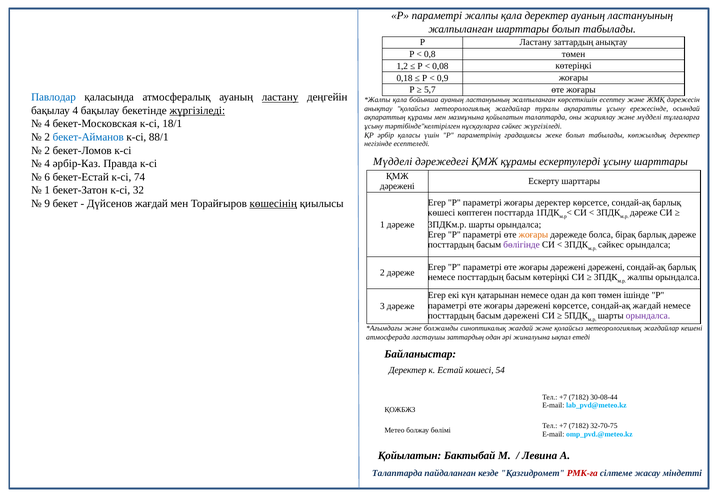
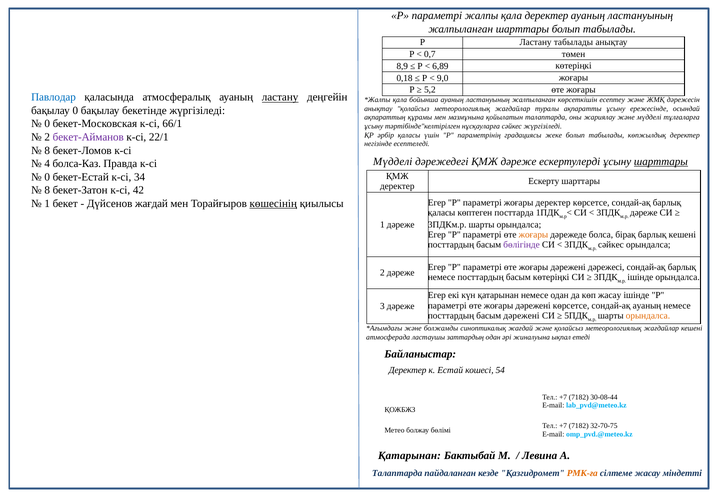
Ластану заттардың: заттардың -> табылады
0,8: 0,8 -> 0,7
1,2: 1,2 -> 8,9
0,08: 0,08 -> 6,89
0,9: 0,9 -> 9,0
5,7: 5,7 -> 5,2
бақылау 4: 4 -> 0
жүргізіледі at (197, 111) underline: present -> none
4 at (47, 124): 4 -> 0
18/1: 18/1 -> 66/1
бекет-Айманов colour: blue -> purple
88/1: 88/1 -> 22/1
2 at (47, 150): 2 -> 8
ҚМЖ құрамы: құрамы -> дәреже
шарттары at (661, 161) underline: none -> present
әрбір-Каз: әрбір-Каз -> болса-Каз
6 at (47, 177): 6 -> 0
74: 74 -> 34
дәрежені at (397, 186): дәрежені -> деректер
1 at (47, 190): 1 -> 8
32: 32 -> 42
9 at (47, 203): 9 -> 1
көшесі at (442, 213): көшесі -> қаласы
барлық дәреже: дәреже -> кешені
дәрежені дәрежені: дәрежені -> дәрежесі
жалпы at (640, 277): жалпы -> ішінде
көп төмен: төмен -> жасау
сондай-ақ жағдай: жағдай -> ауаның
орындалса at (648, 316) colour: purple -> orange
Қойылатын at (410, 456): Қойылатын -> Қатарынан
РМК-ға colour: red -> orange
